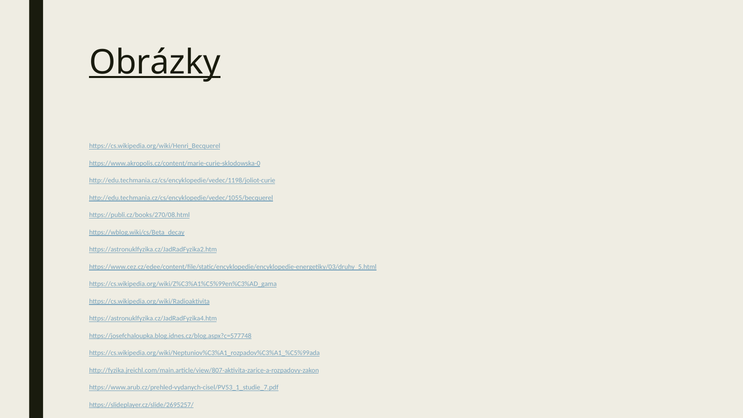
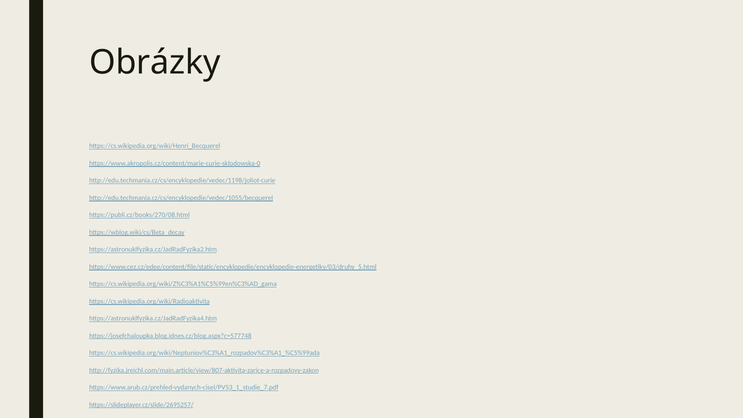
Obrázky underline: present -> none
